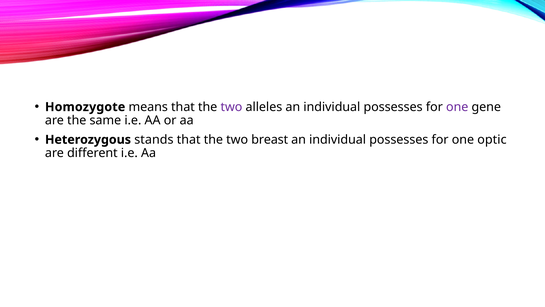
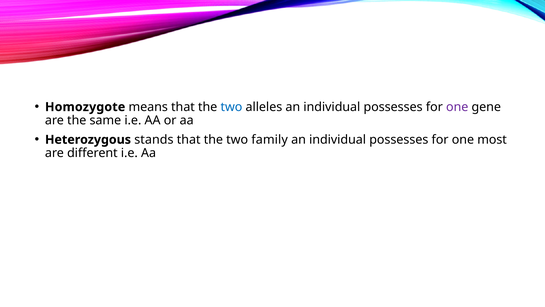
two at (231, 107) colour: purple -> blue
breast: breast -> family
optic: optic -> most
